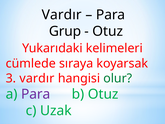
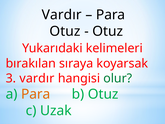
Grup at (65, 31): Grup -> Otuz
cümlede: cümlede -> bırakılan
Para at (36, 94) colour: purple -> orange
